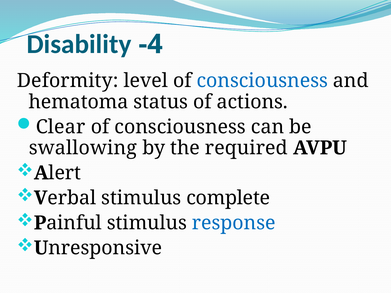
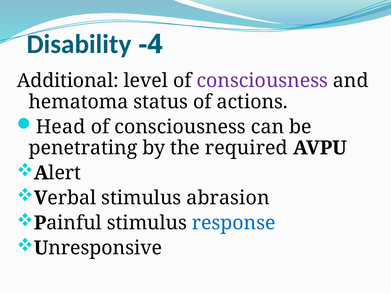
Deformity: Deformity -> Additional
consciousness at (262, 81) colour: blue -> purple
Clear: Clear -> Head
swallowing: swallowing -> penetrating
complete: complete -> abrasion
